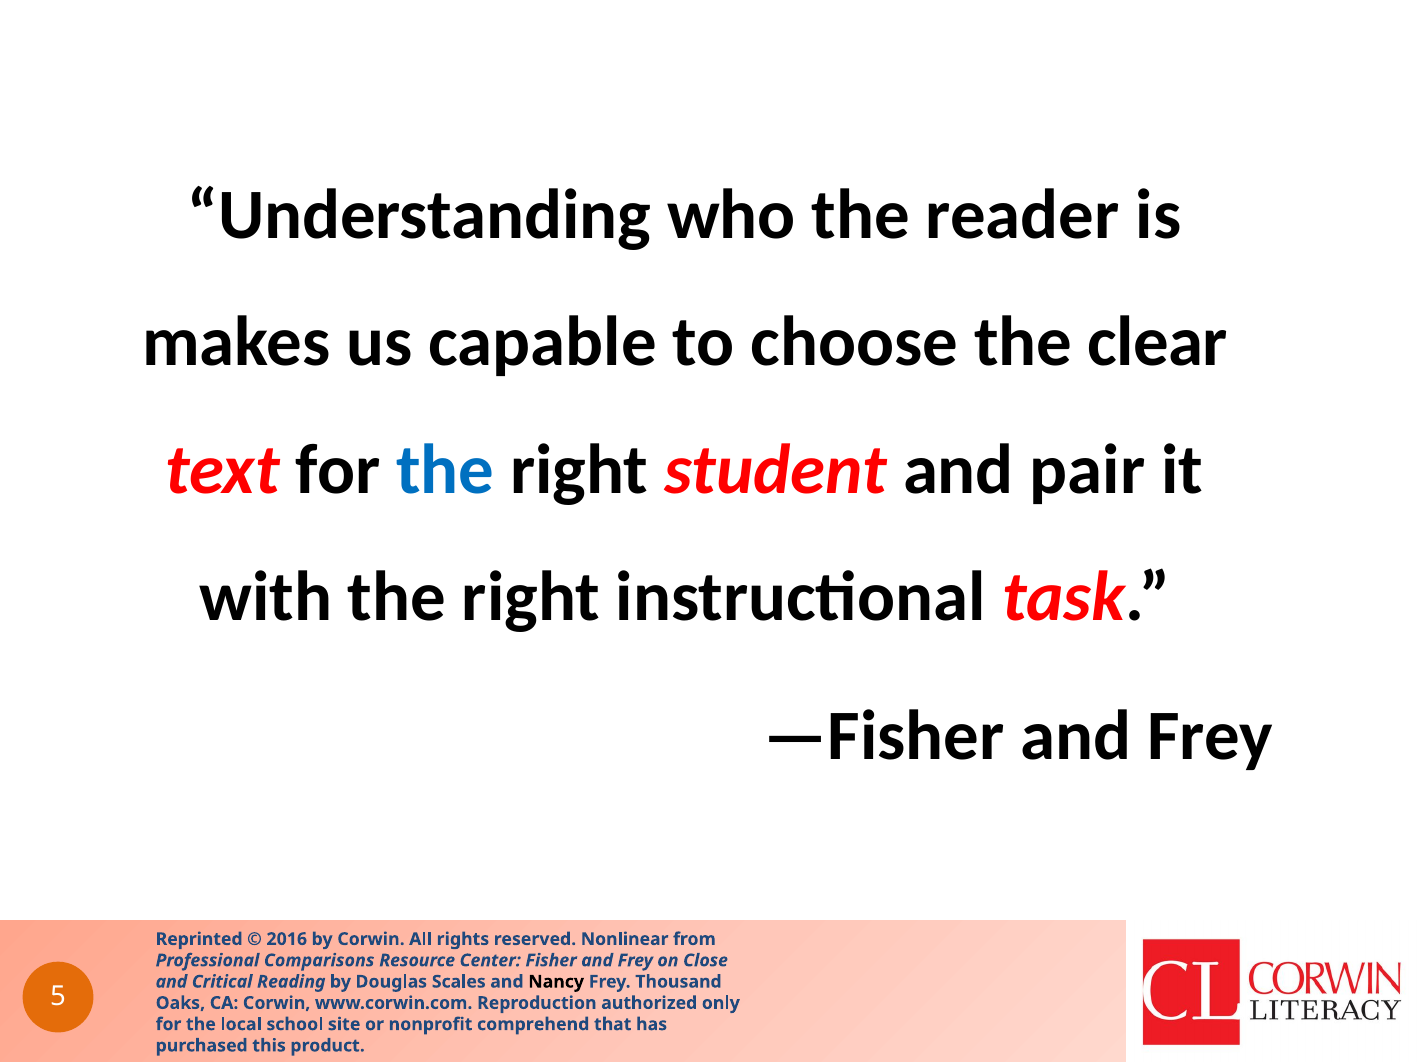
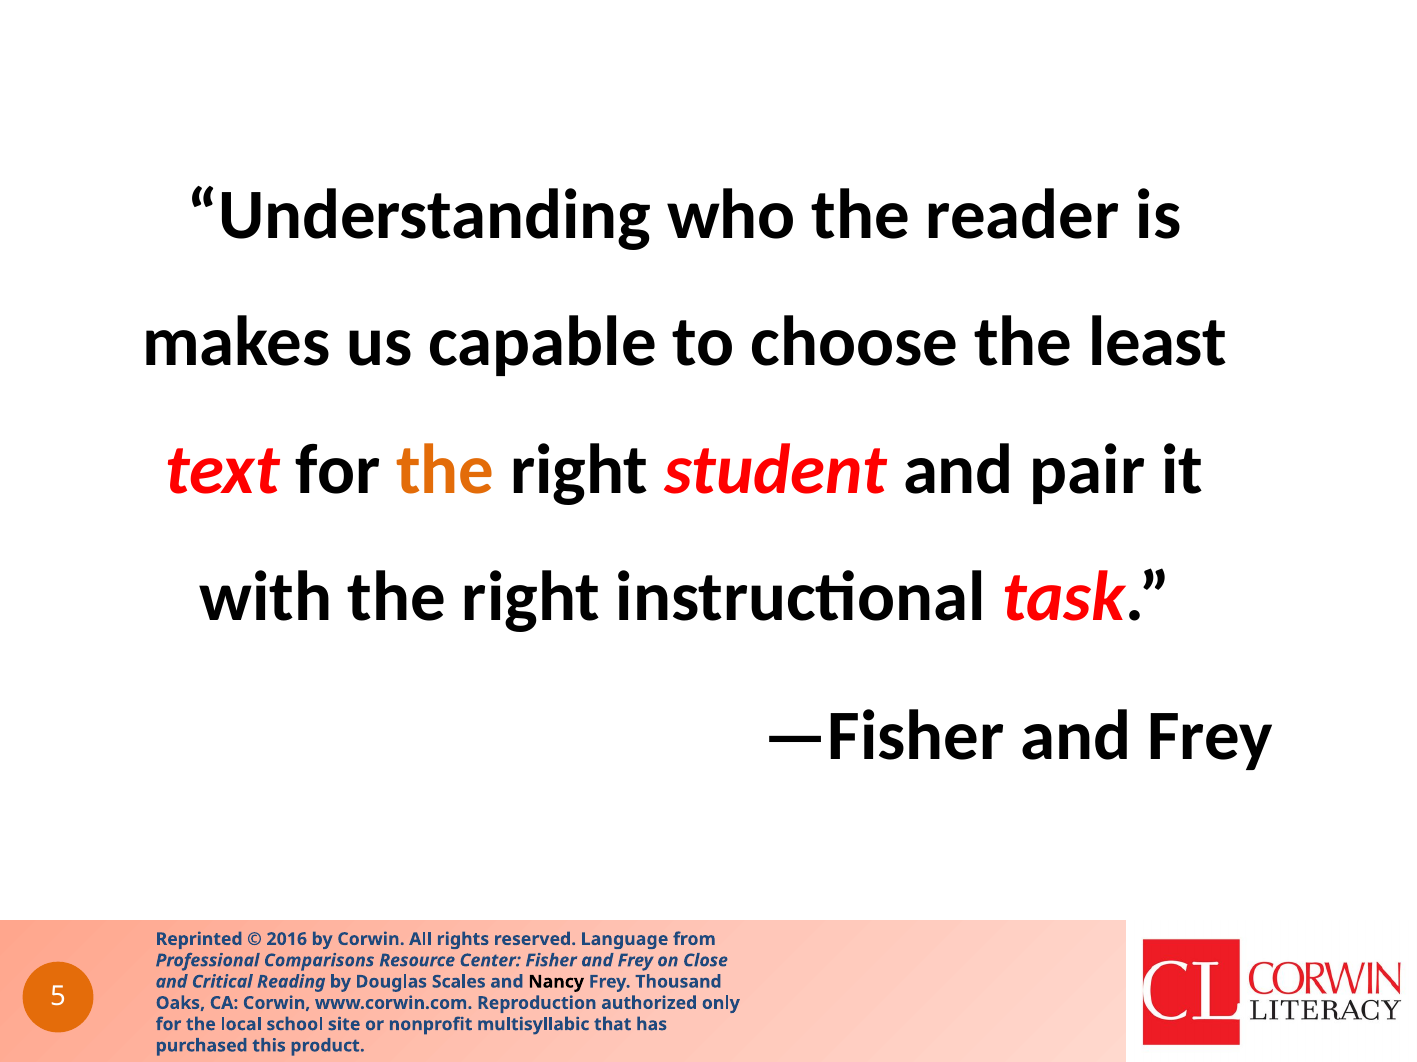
clear: clear -> least
the at (445, 470) colour: blue -> orange
Nonlinear: Nonlinear -> Language
comprehend: comprehend -> multisyllabic
